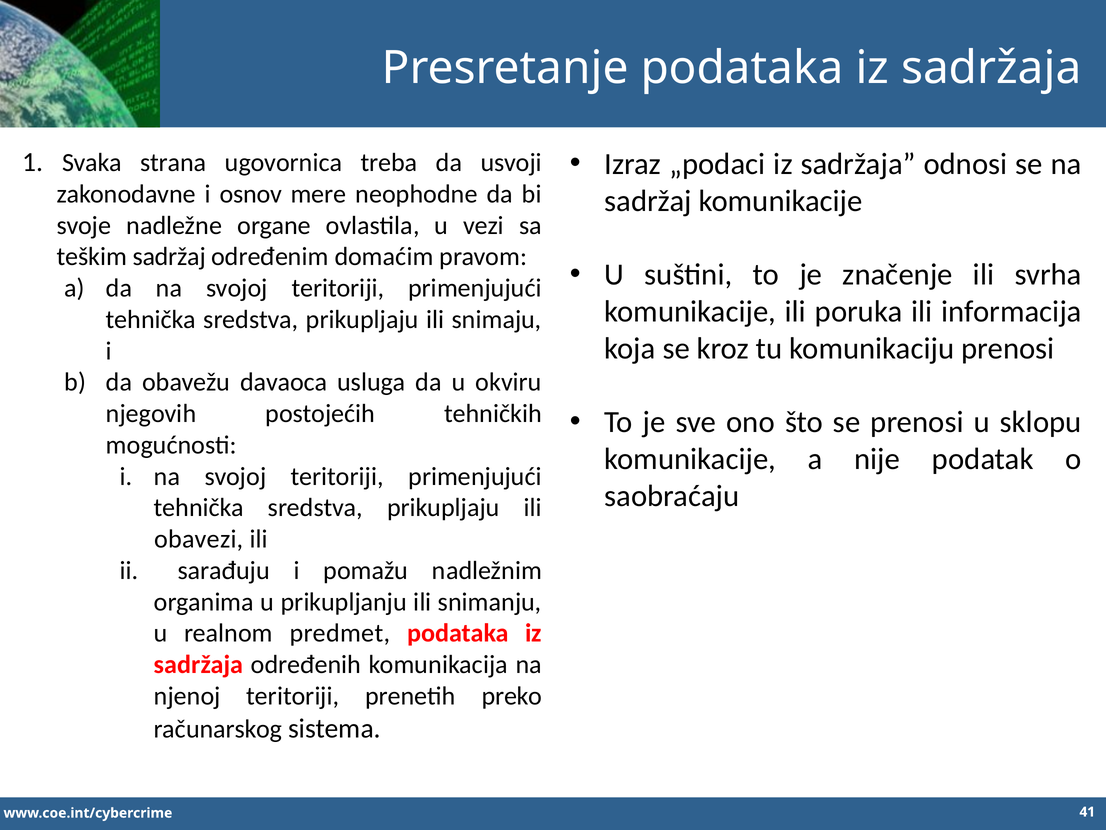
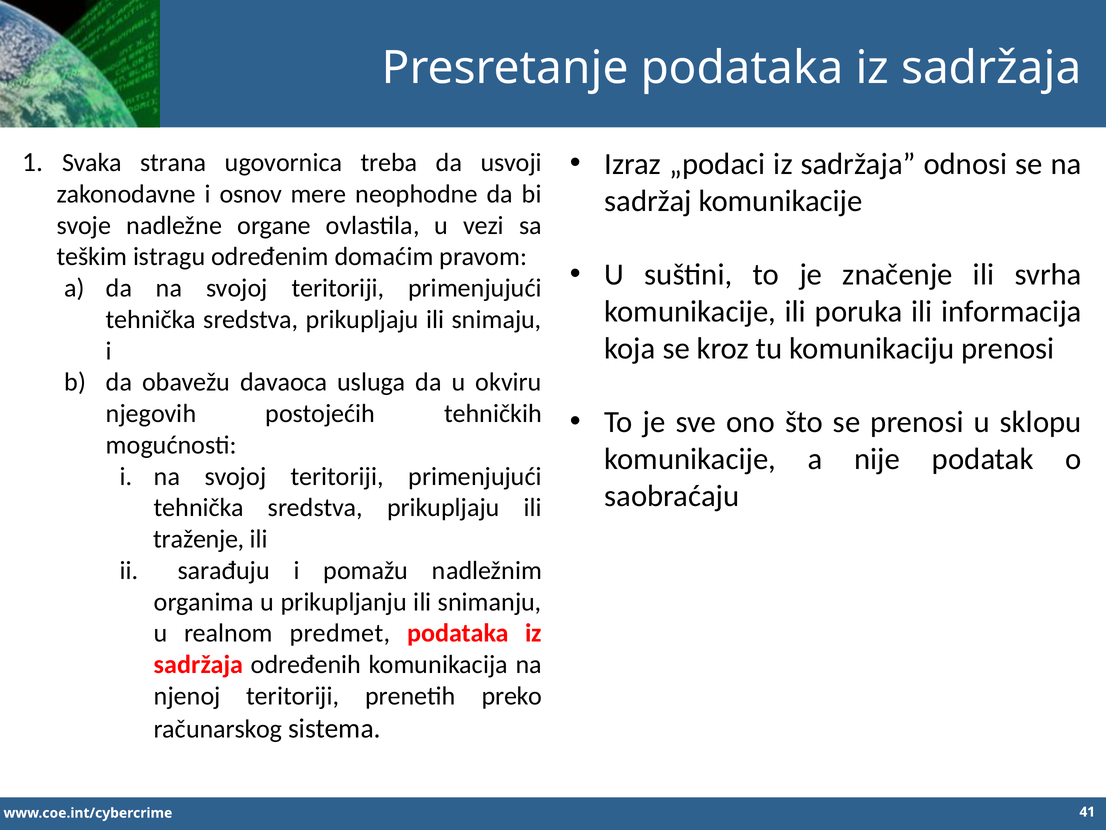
teškim sadržaj: sadržaj -> istragu
obavezi: obavezi -> traženje
